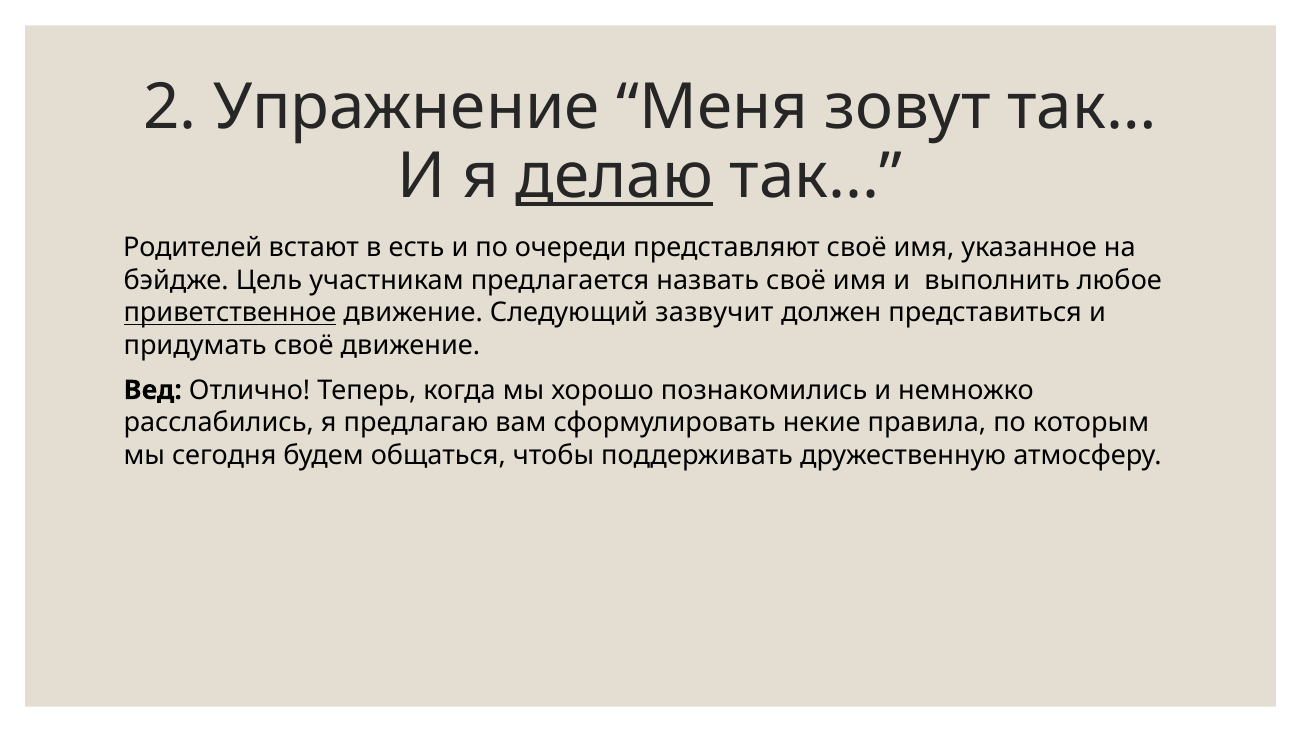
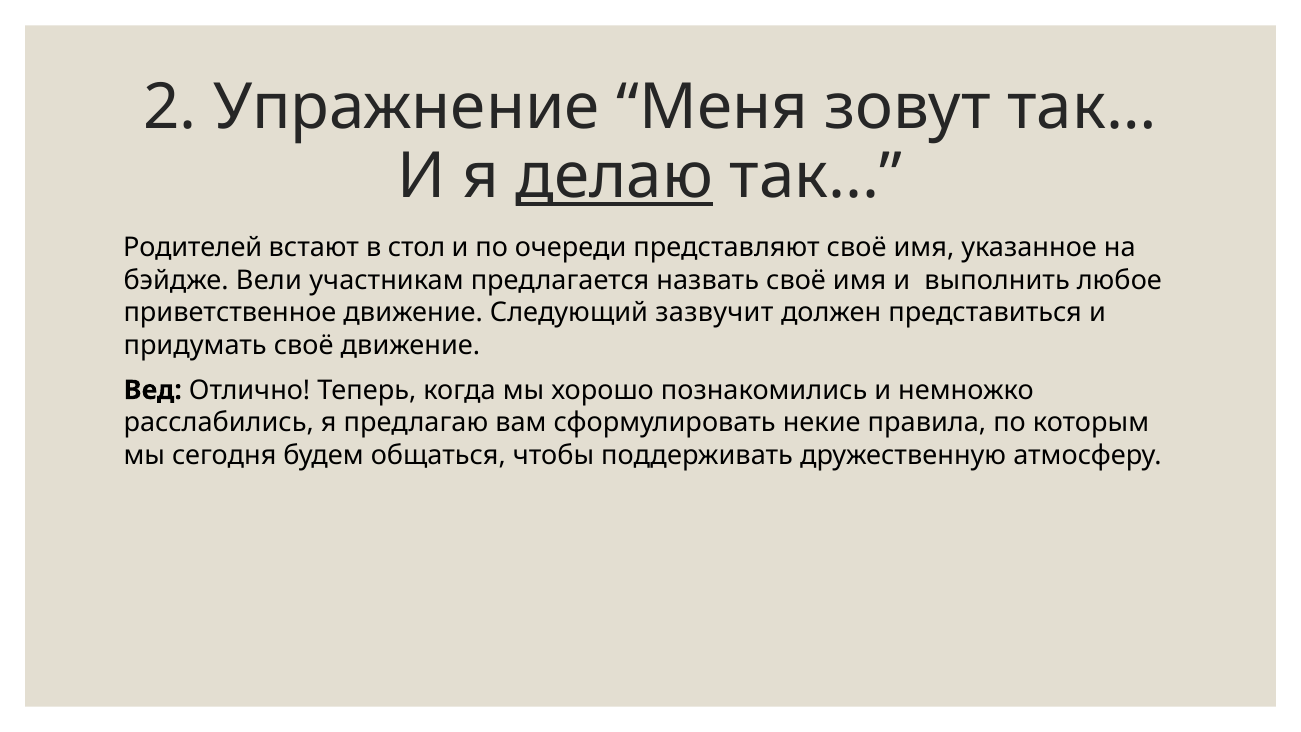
есть: есть -> стол
Цель: Цель -> Вели
приветственное underline: present -> none
